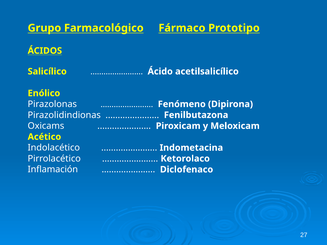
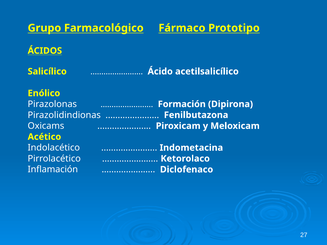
Fenómeno: Fenómeno -> Formación
